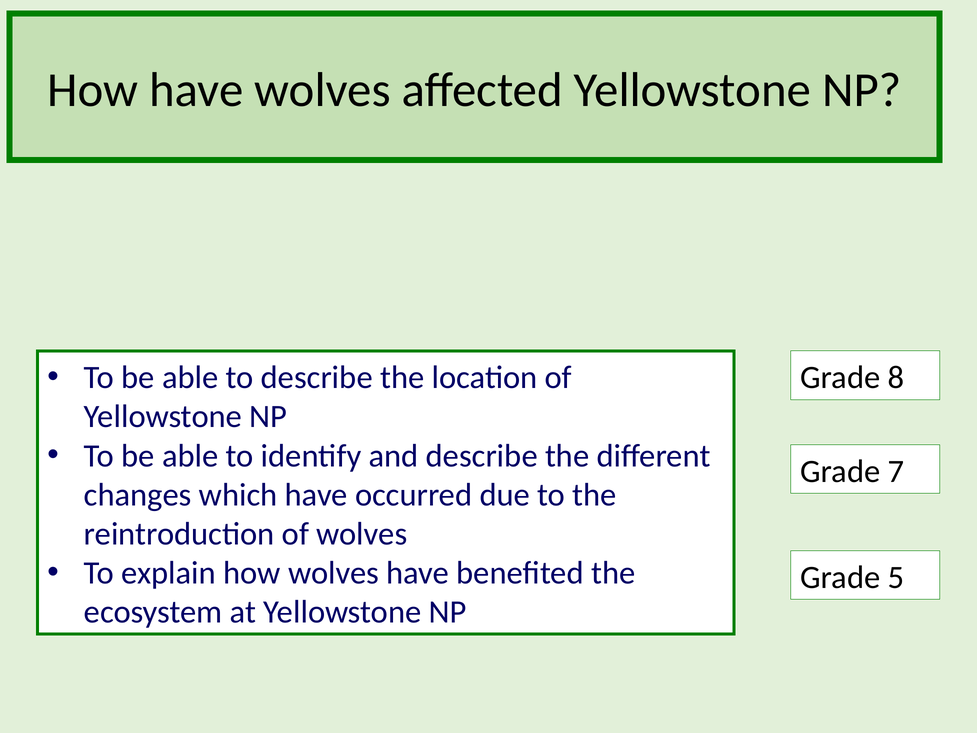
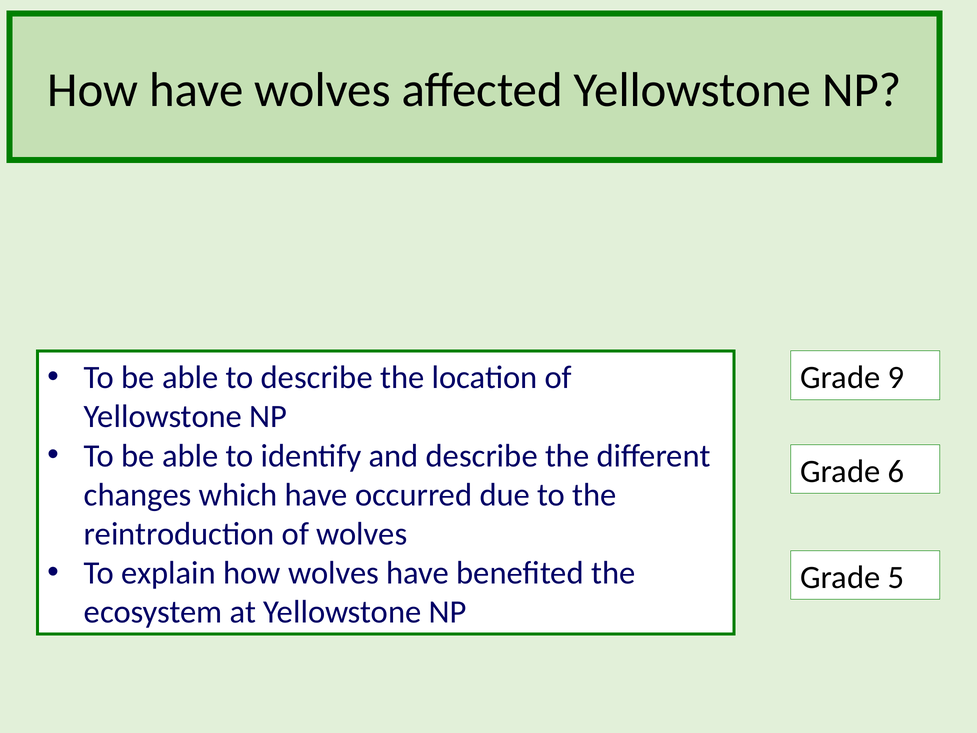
8: 8 -> 9
7: 7 -> 6
